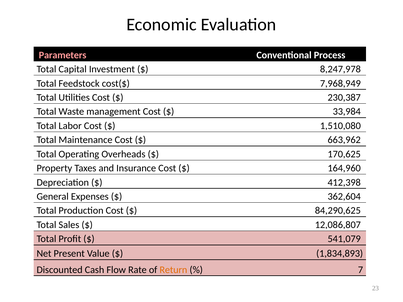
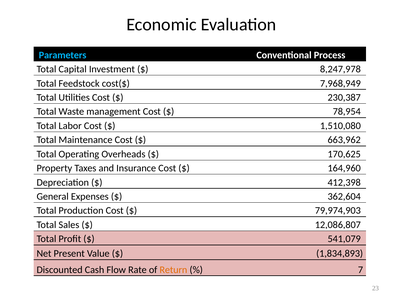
Parameters colour: pink -> light blue
33,984: 33,984 -> 78,954
84,290,625: 84,290,625 -> 79,974,903
